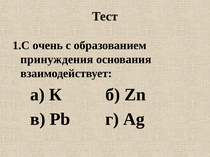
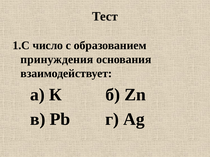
очень: очень -> число
